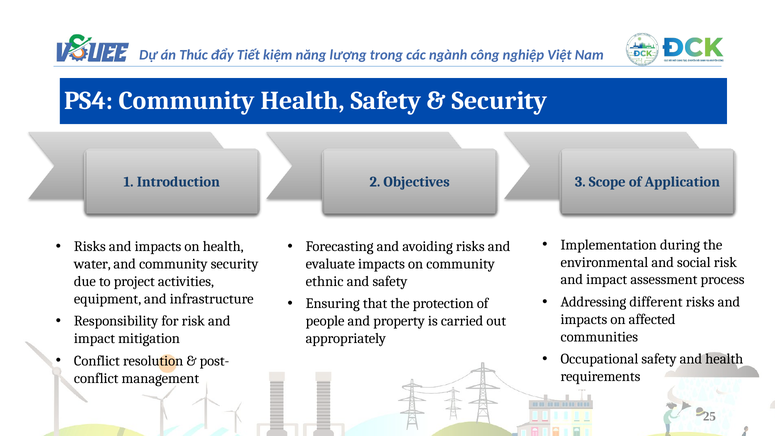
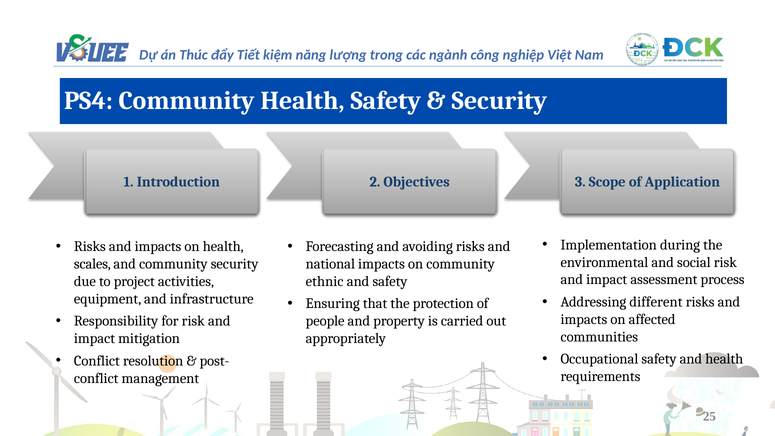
water: water -> scales
evaluate: evaluate -> national
